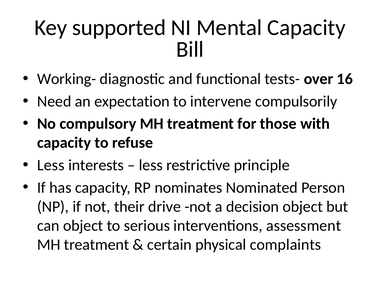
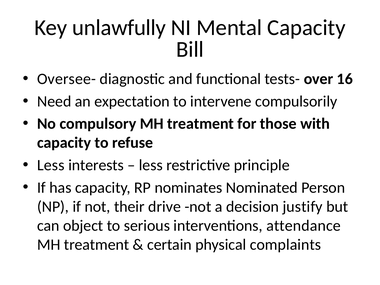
supported: supported -> unlawfully
Working-: Working- -> Oversee-
decision object: object -> justify
assessment: assessment -> attendance
